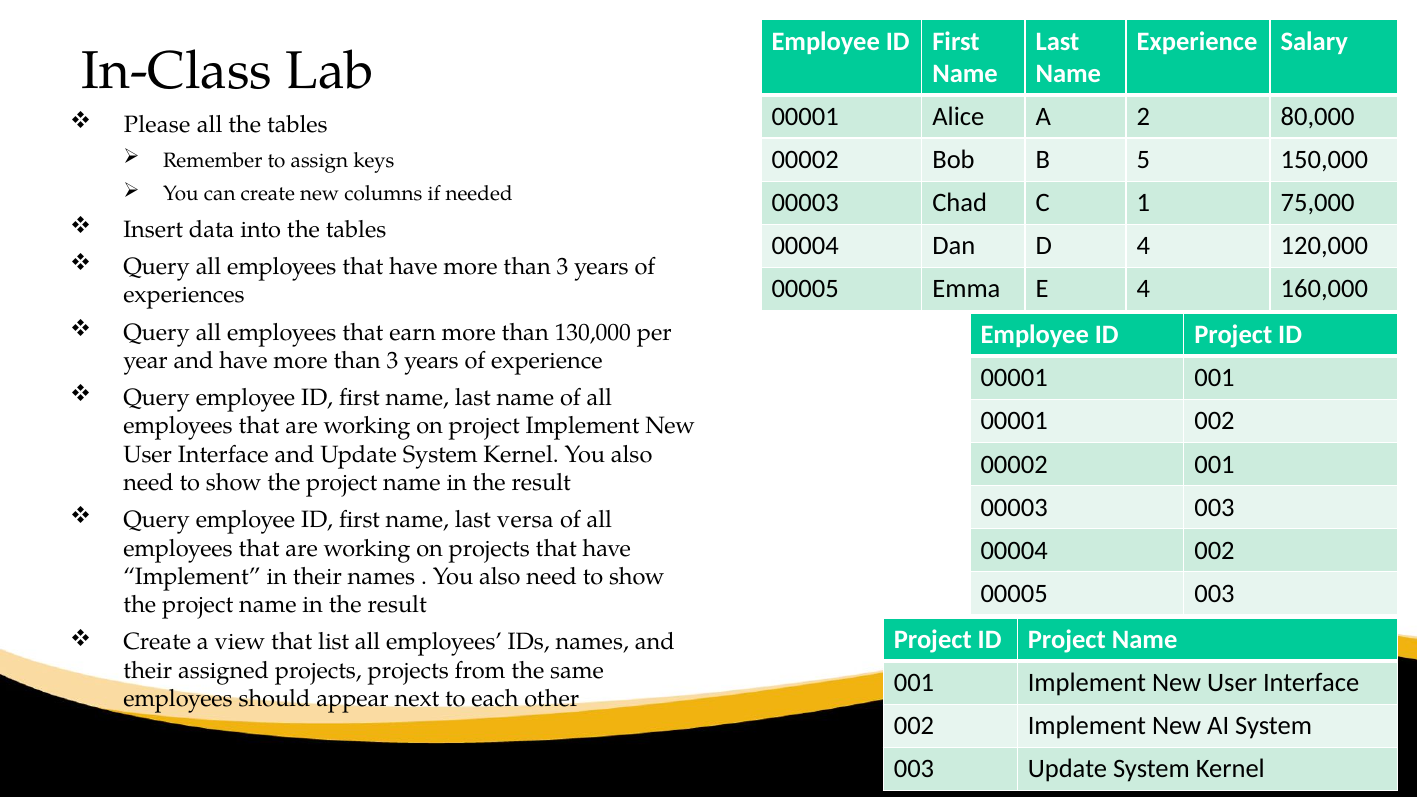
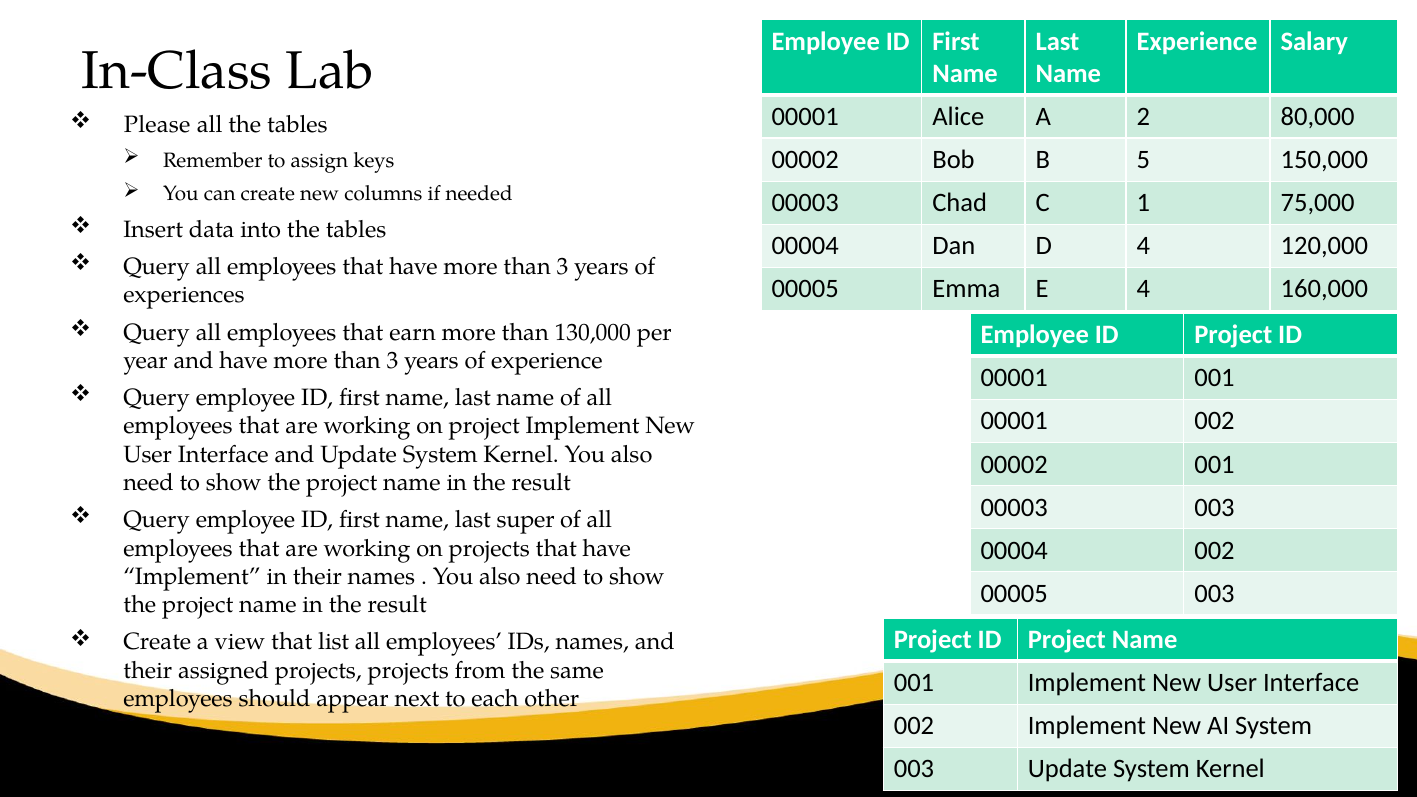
versa: versa -> super
